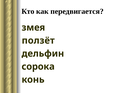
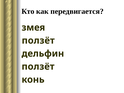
сорока at (38, 67): сорока -> ползёт
